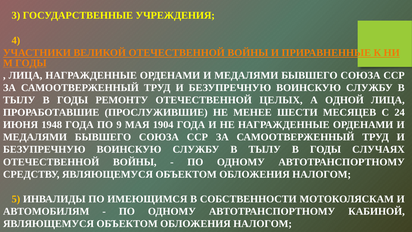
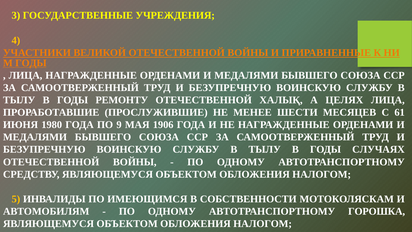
ЦЕЛЫХ: ЦЕЛЫХ -> ХАЛЫҚ
ОДНОЙ: ОДНОЙ -> ЦЕЛЯХ
24: 24 -> 61
1948: 1948 -> 1980
1904: 1904 -> 1906
КАБИНОЙ: КАБИНОЙ -> ГОРОШКА
